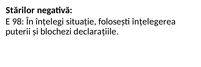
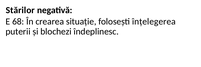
98: 98 -> 68
înțelegi: înțelegi -> crearea
declarațiile: declarațiile -> îndeplinesc
